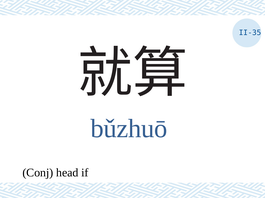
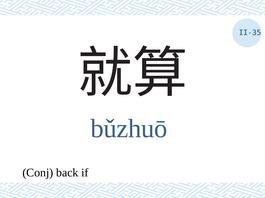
head: head -> back
